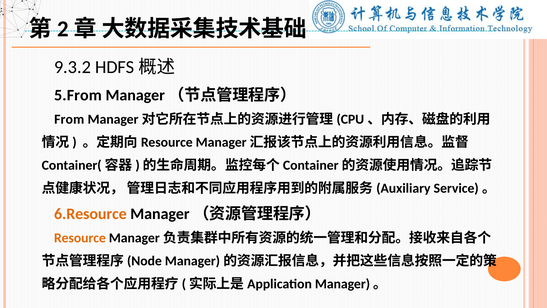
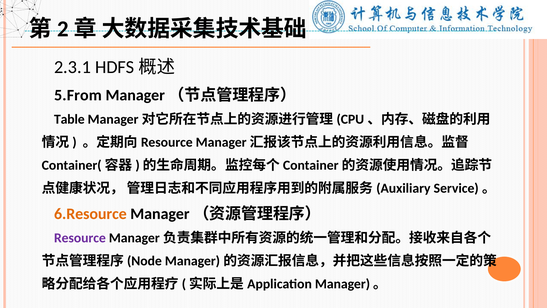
9.3.2: 9.3.2 -> 2.3.1
From: From -> Table
Resource colour: orange -> purple
